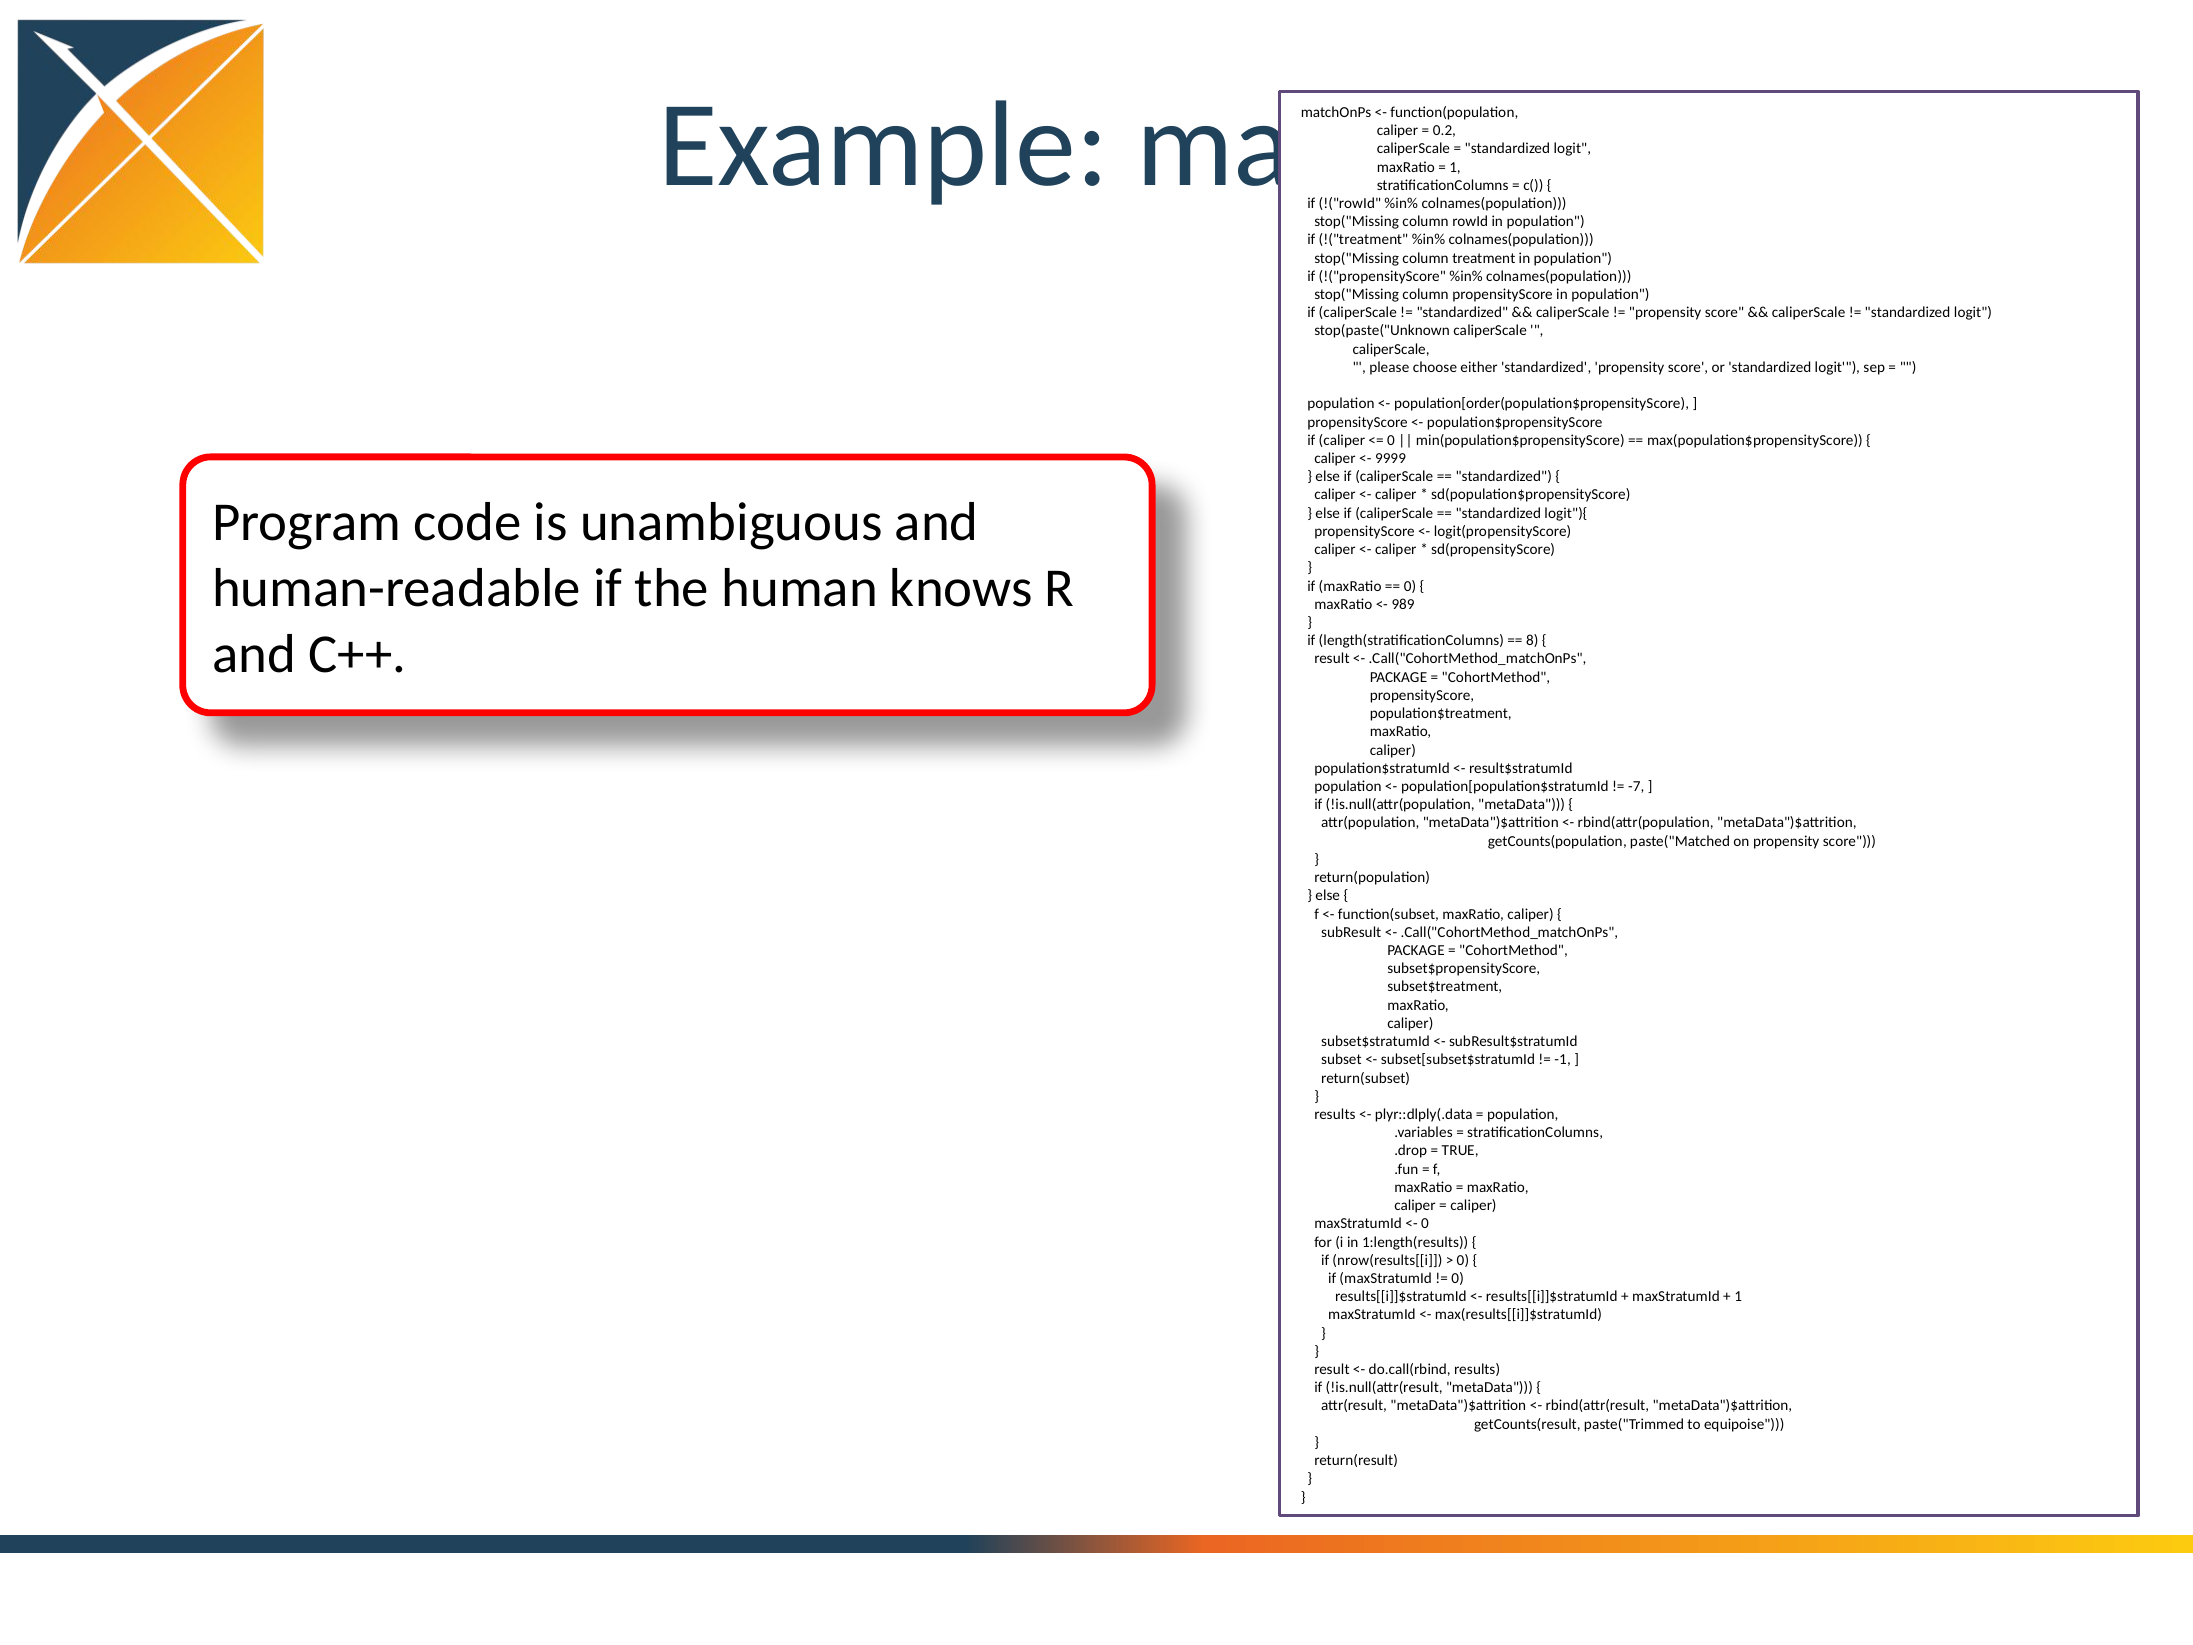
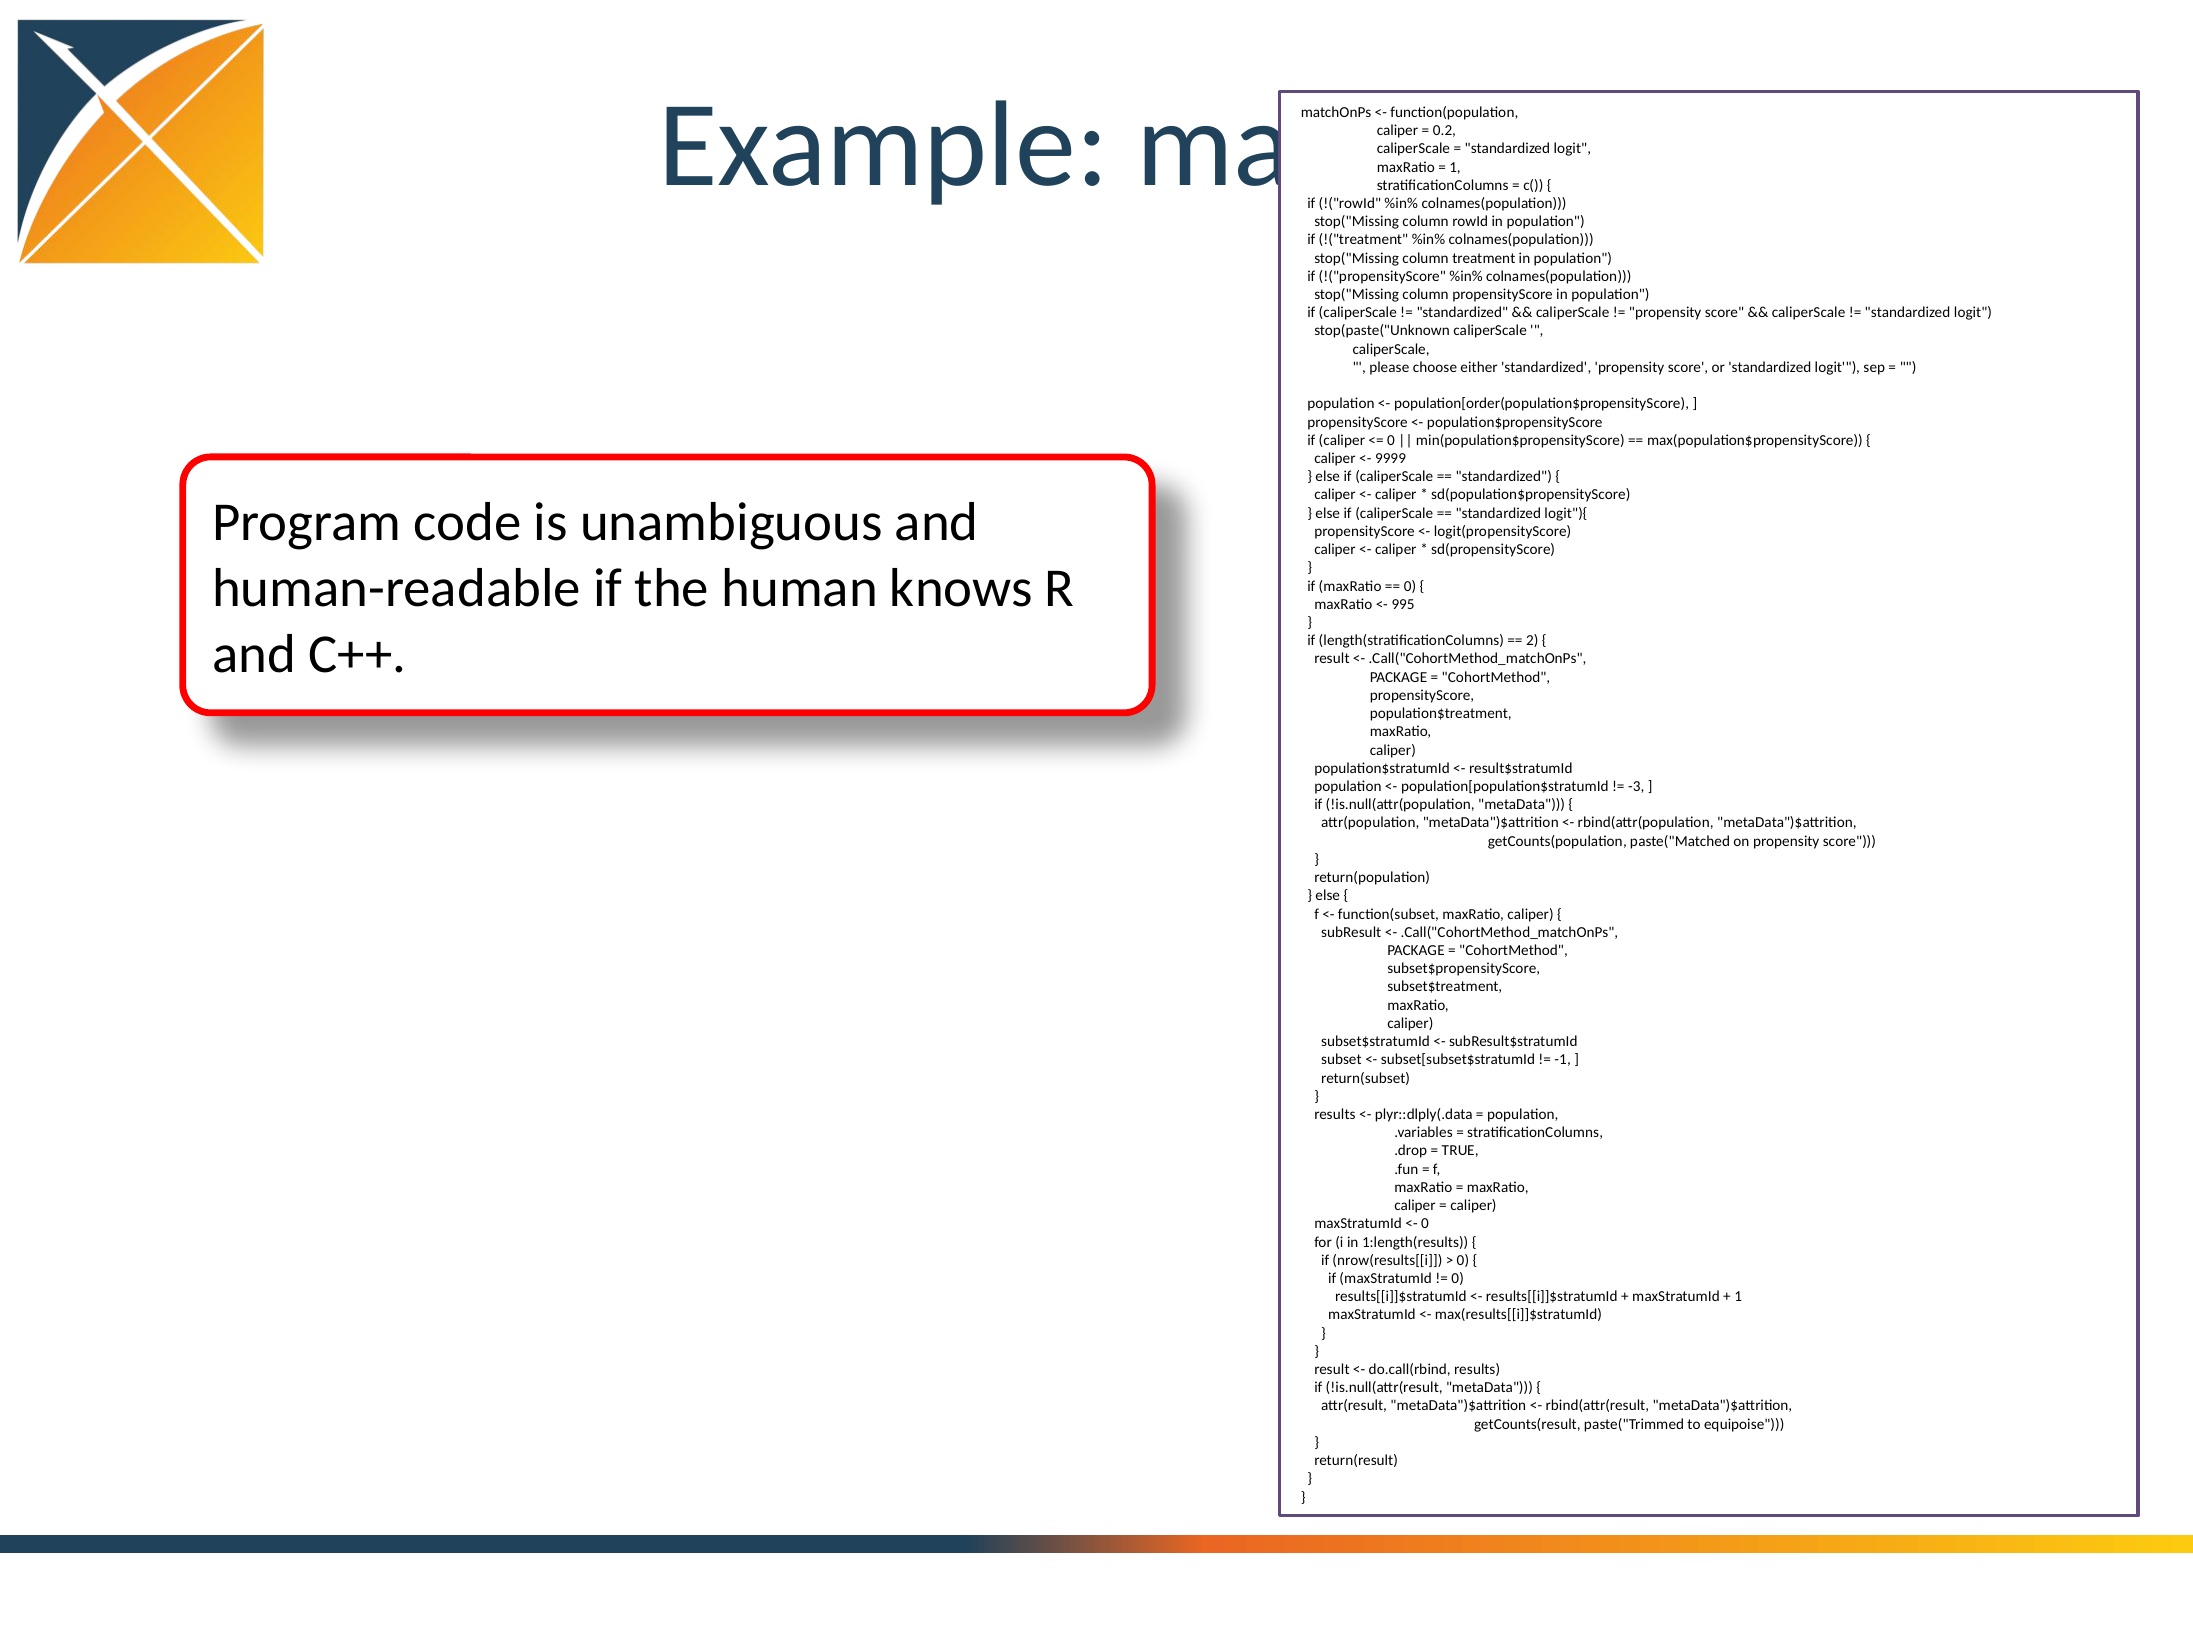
989: 989 -> 995
8: 8 -> 2
-7: -7 -> -3
